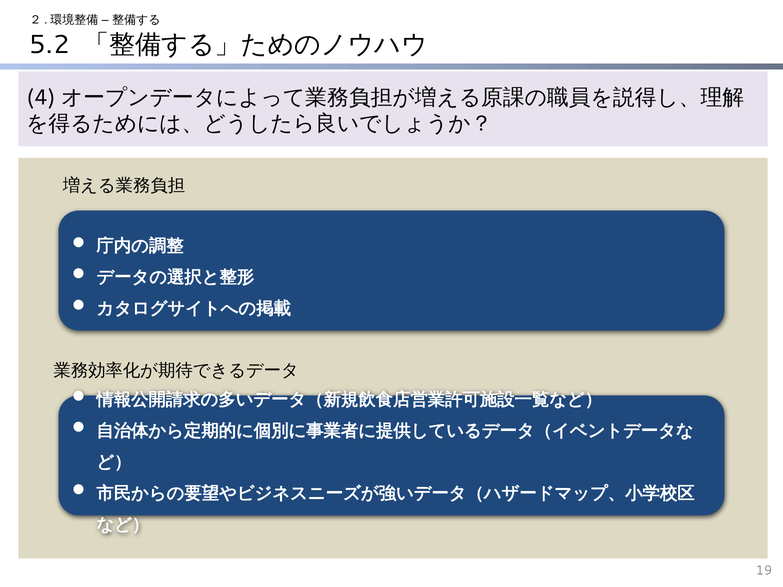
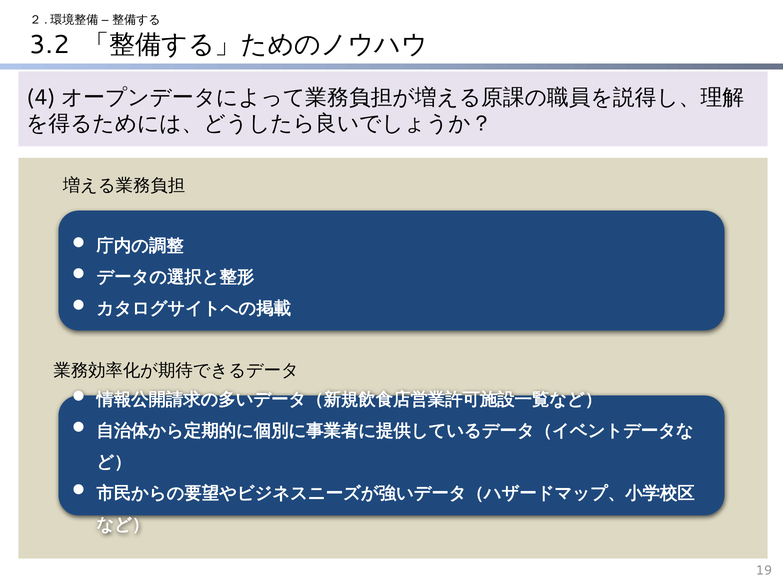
5.2: 5.2 -> 3.2
